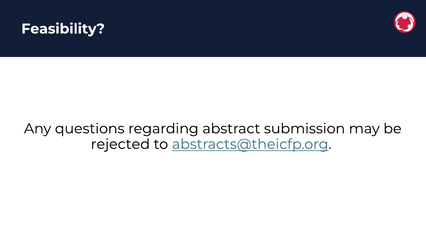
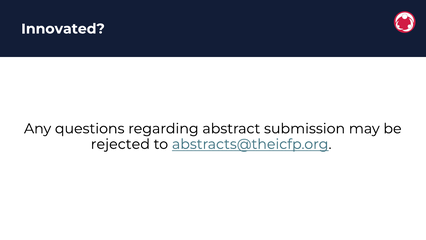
Feasibility: Feasibility -> Innovated
